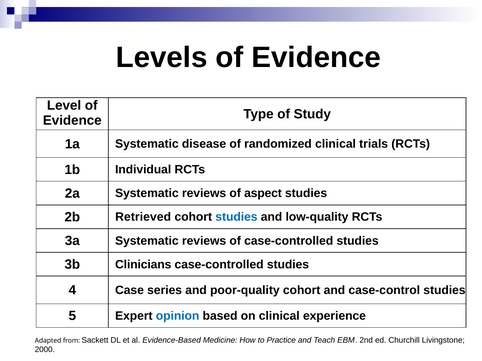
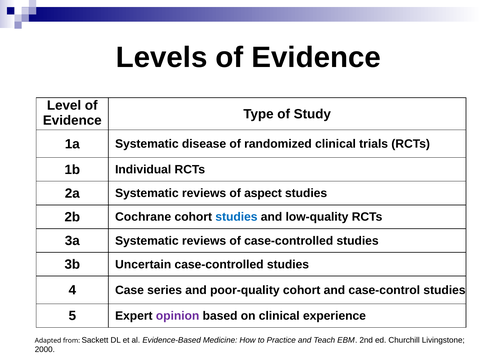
Retrieved: Retrieved -> Cochrane
Clinicians: Clinicians -> Uncertain
opinion colour: blue -> purple
